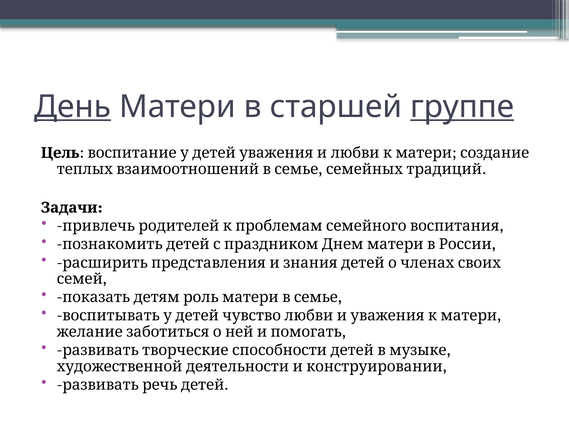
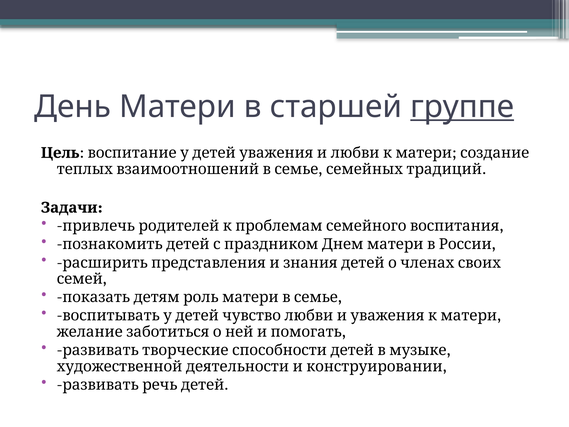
День underline: present -> none
